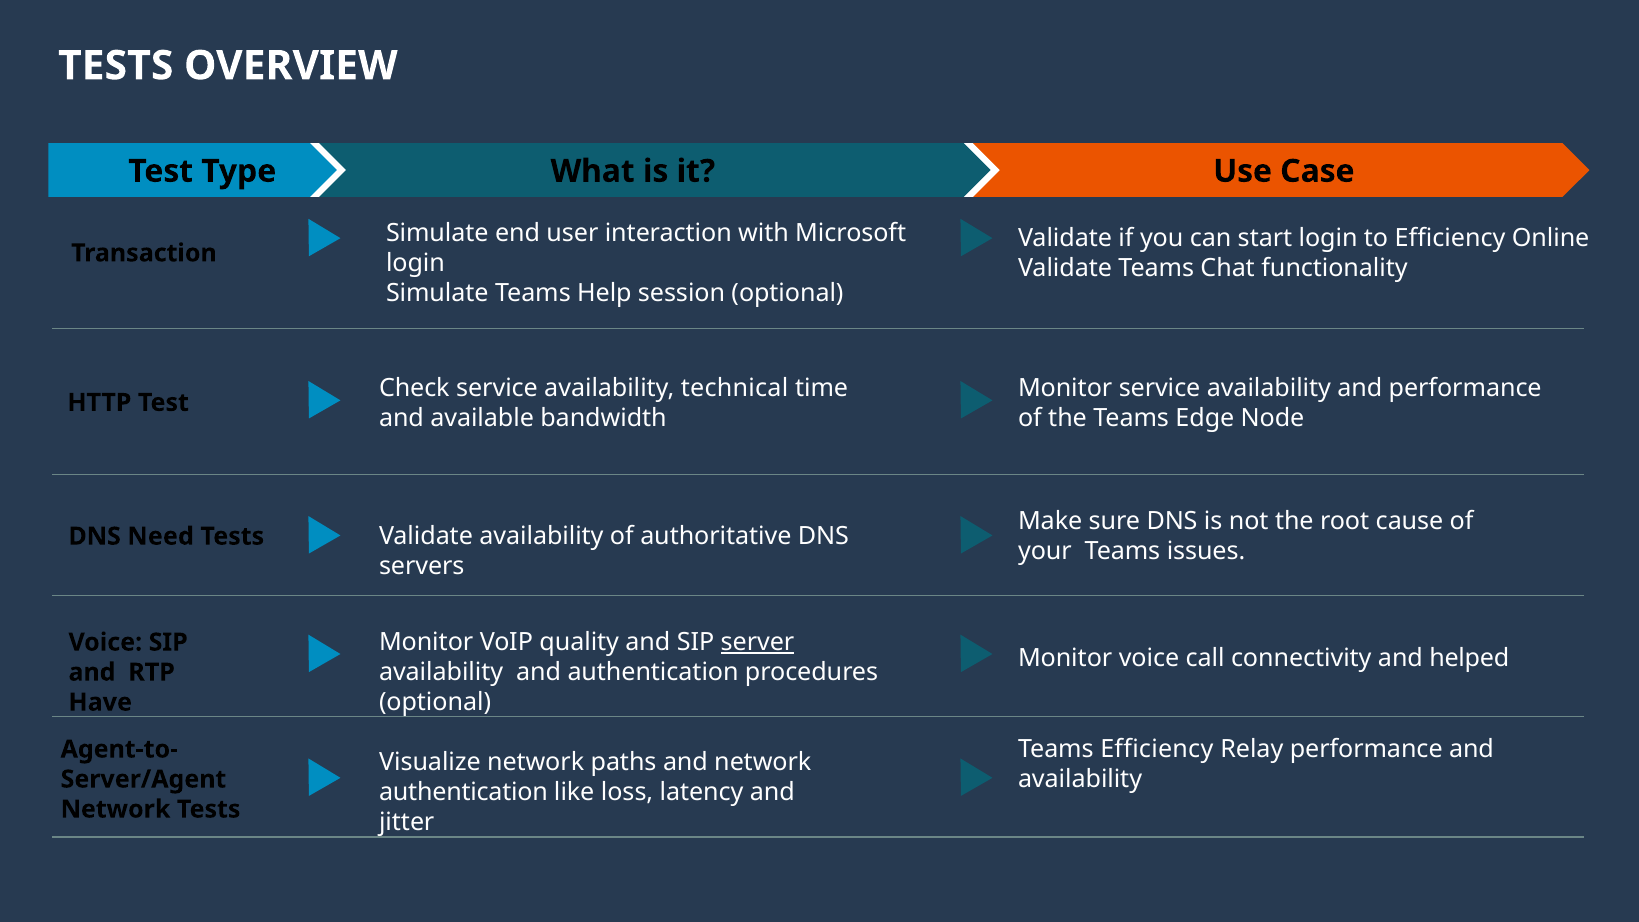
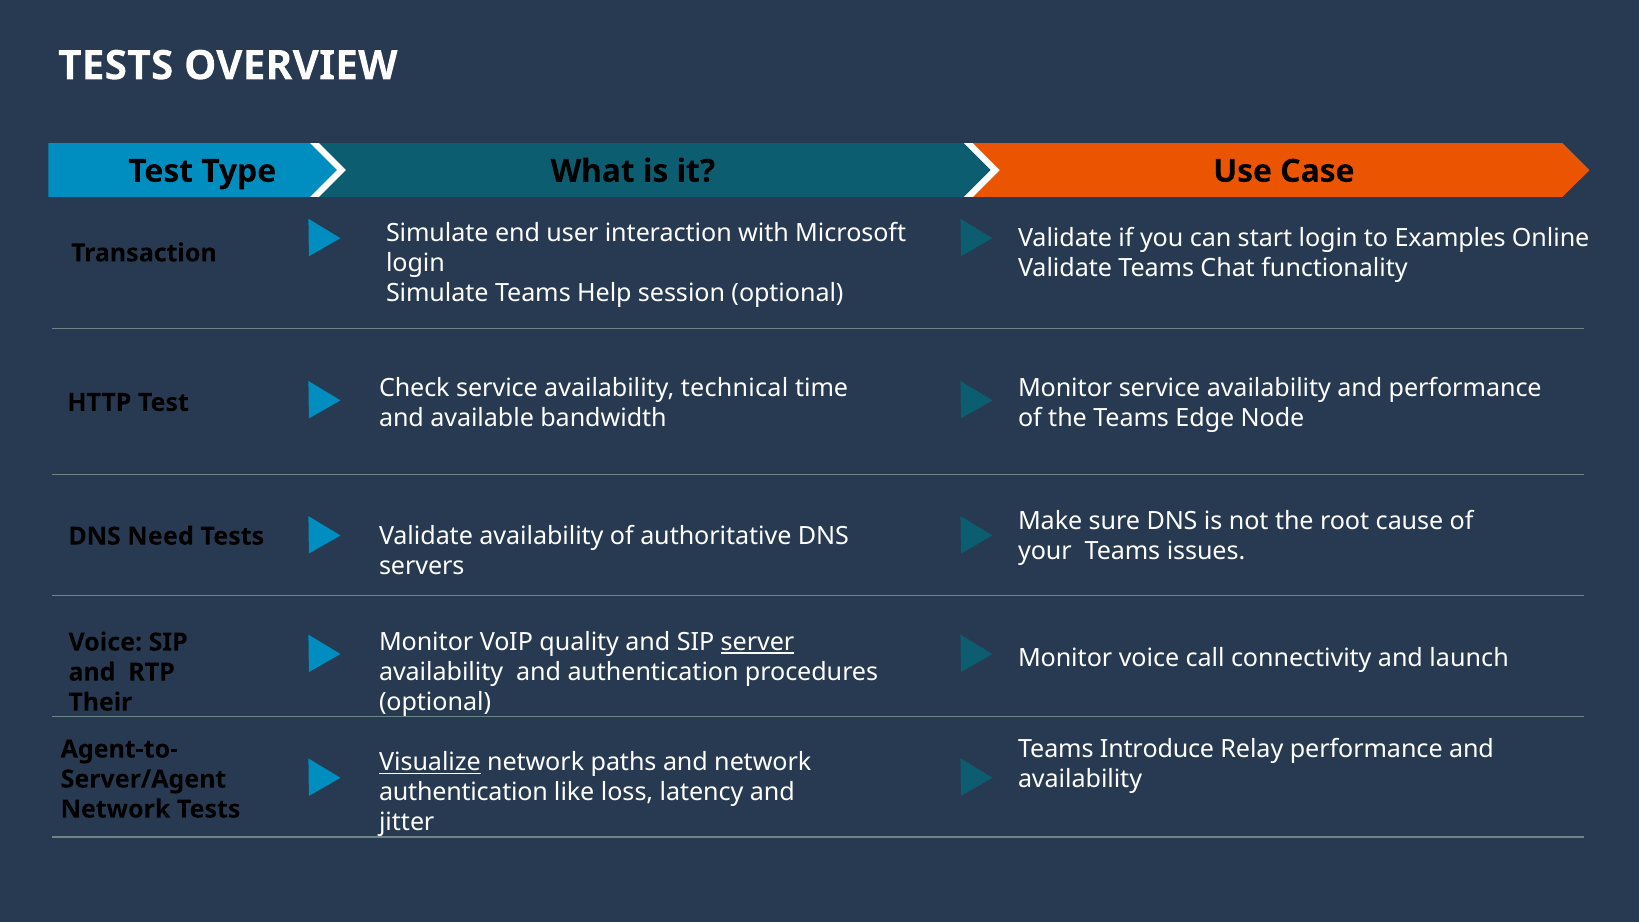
to Efficiency: Efficiency -> Examples
helped: helped -> launch
Have: Have -> Their
Teams Efficiency: Efficiency -> Introduce
Visualize underline: none -> present
